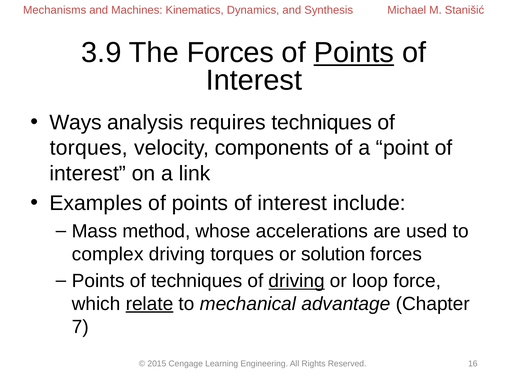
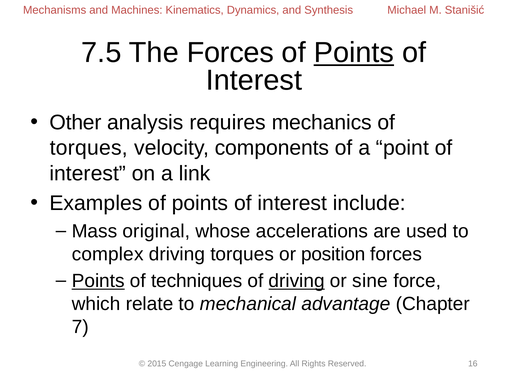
3.9: 3.9 -> 7.5
Ways: Ways -> Other
requires techniques: techniques -> mechanics
method: method -> original
solution: solution -> position
Points at (98, 281) underline: none -> present
loop: loop -> sine
relate underline: present -> none
